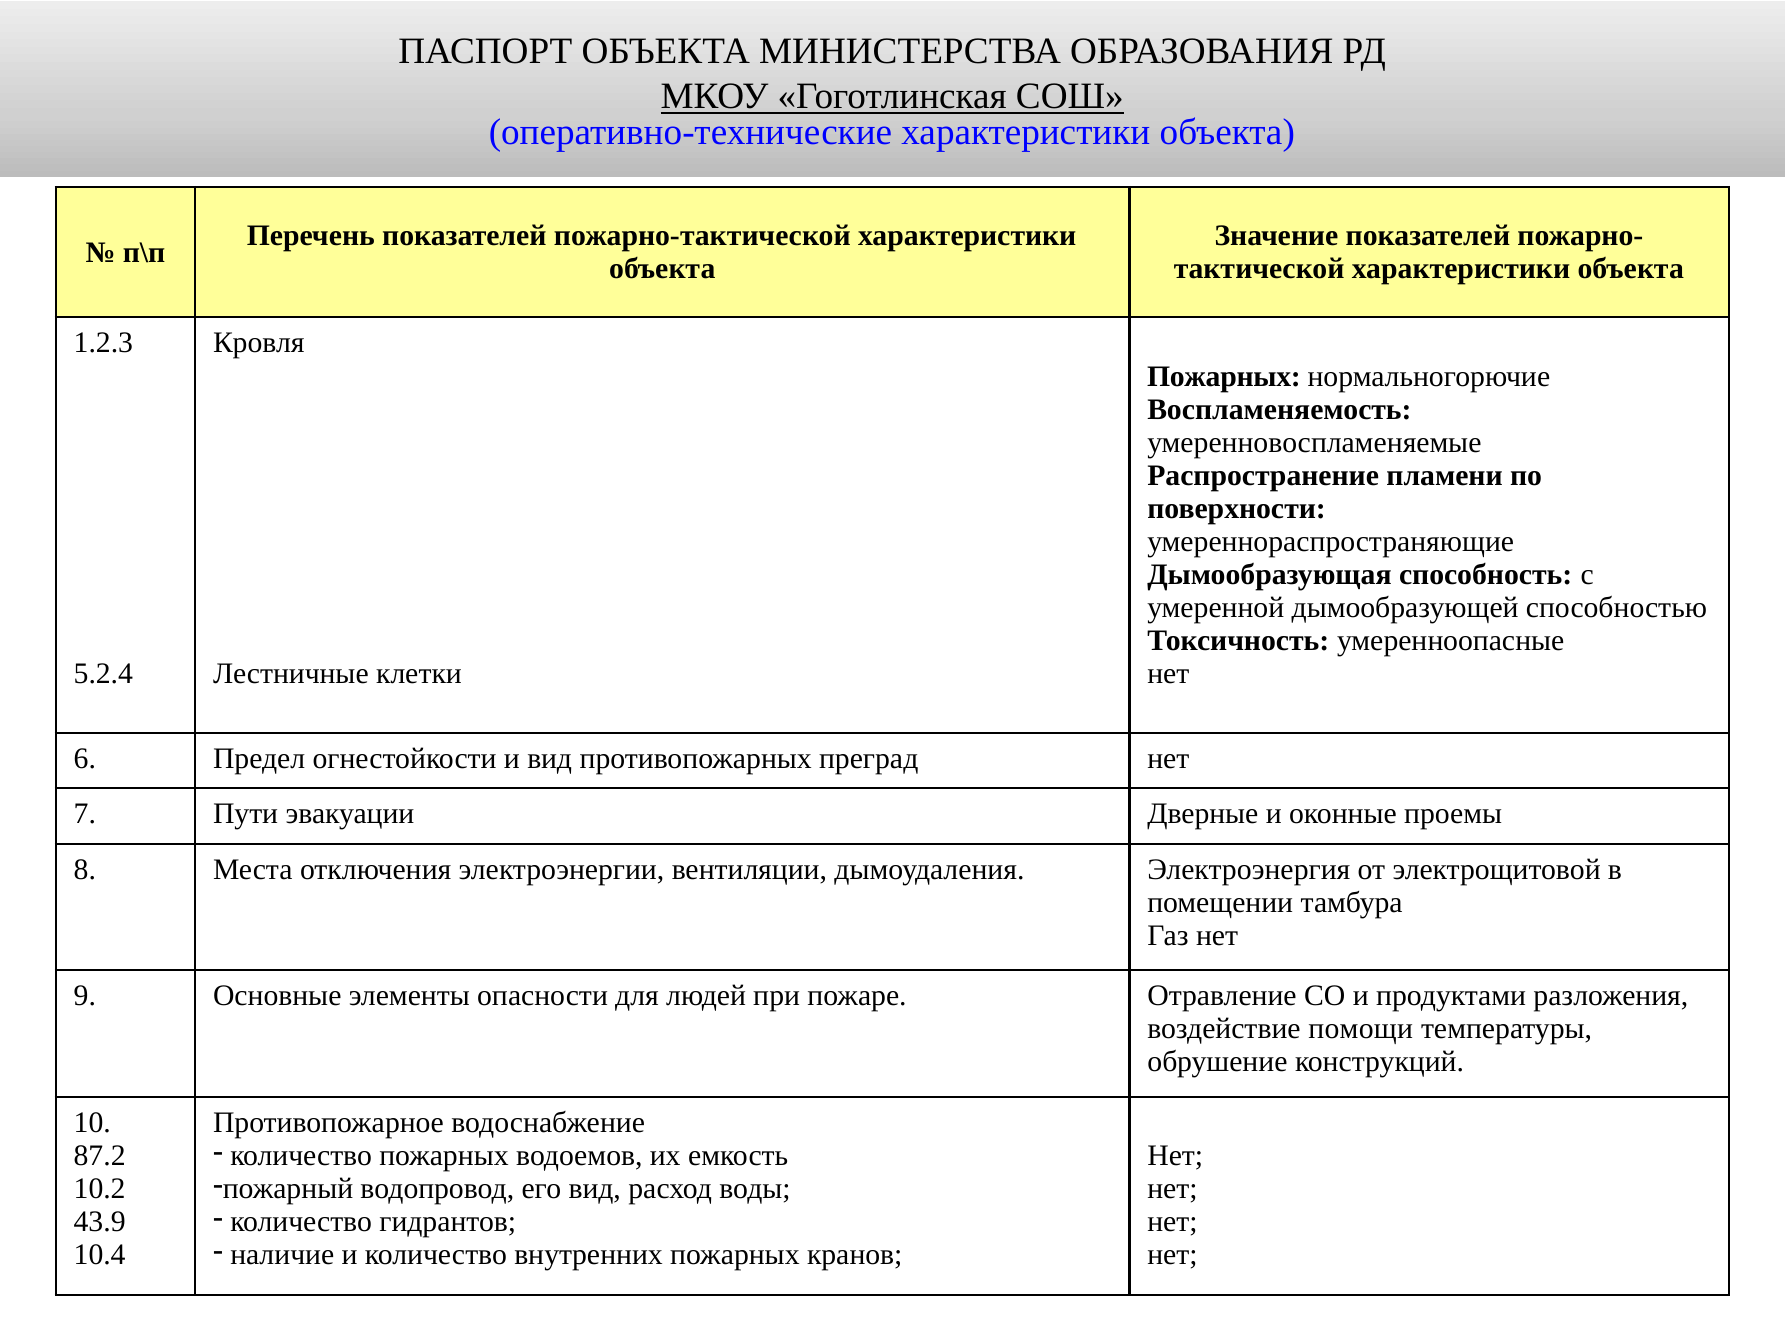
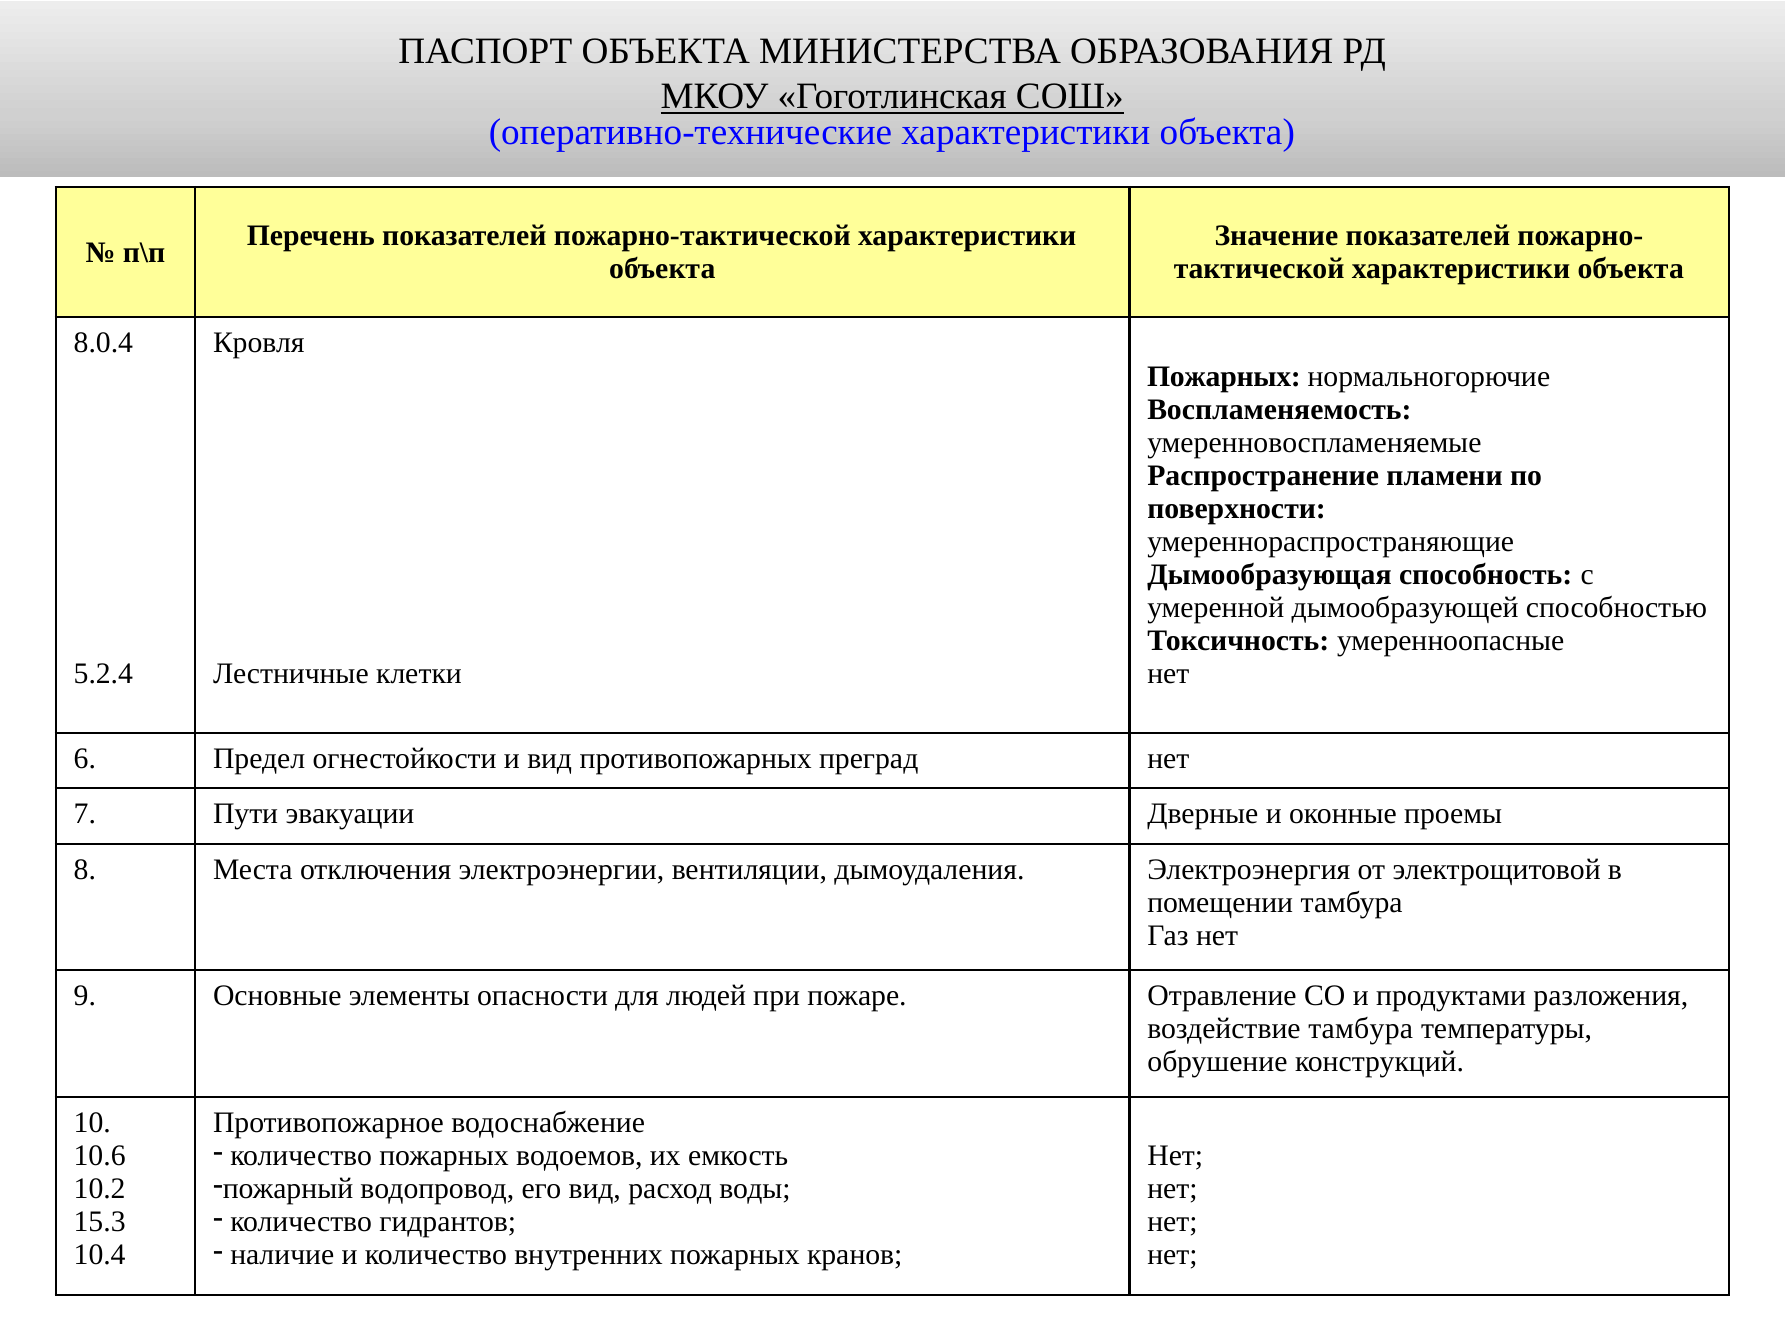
1.2.3: 1.2.3 -> 8.0.4
воздействие помощи: помощи -> тамбура
87.2: 87.2 -> 10.6
43.9: 43.9 -> 15.3
